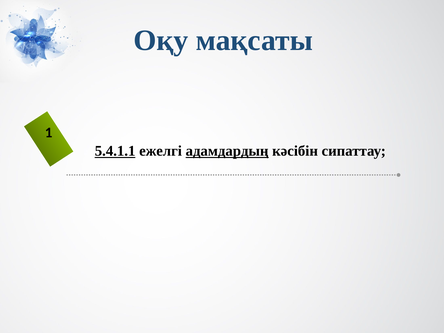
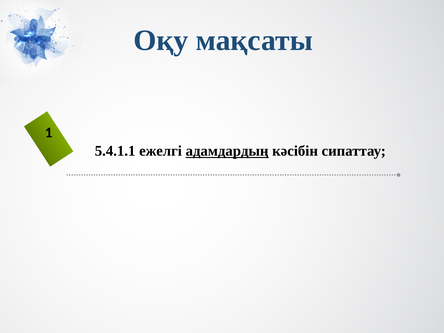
5.4.1.1 underline: present -> none
